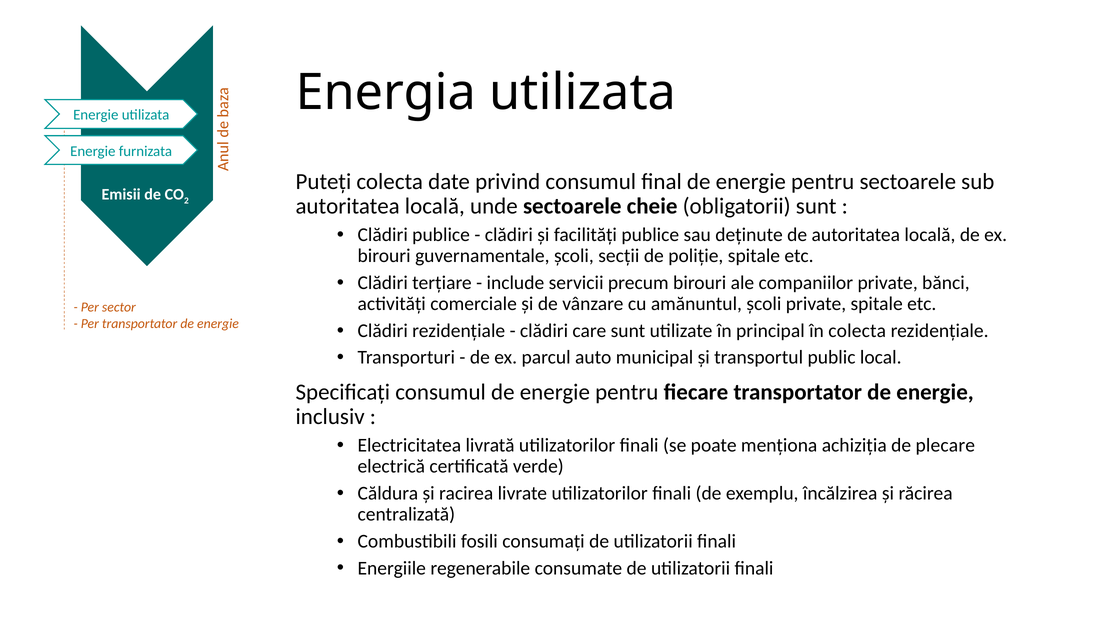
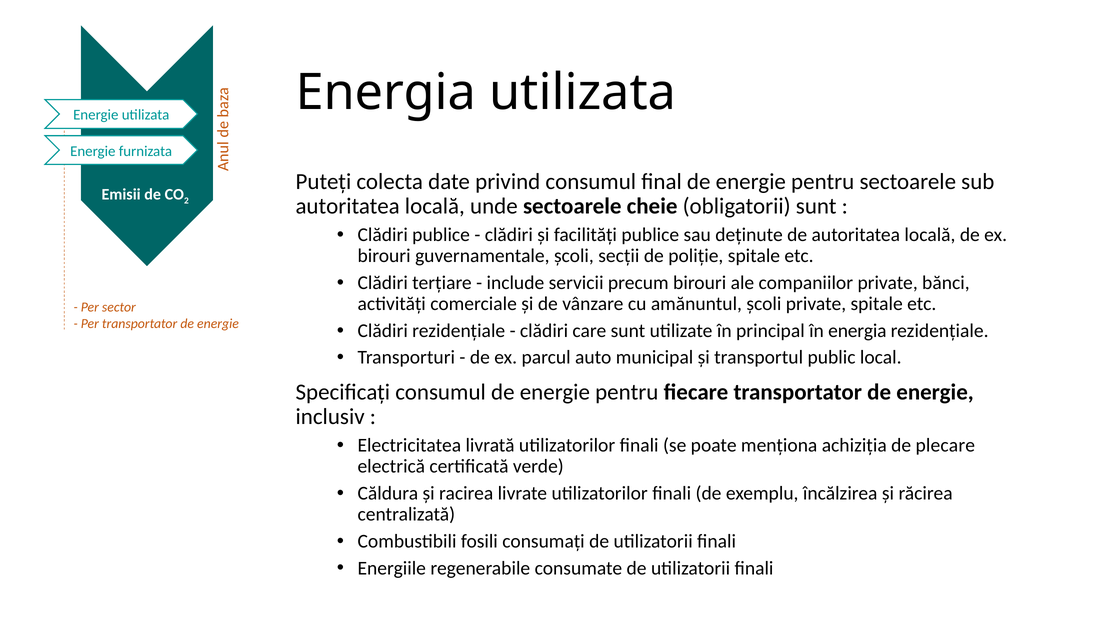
în colecta: colecta -> energia
